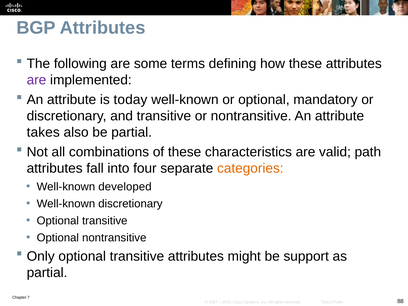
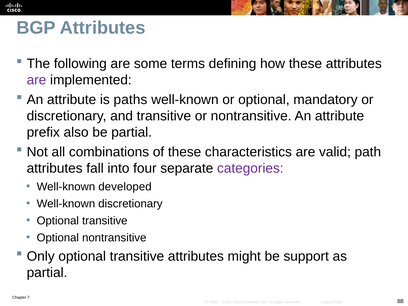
today: today -> paths
takes: takes -> prefix
categories colour: orange -> purple
